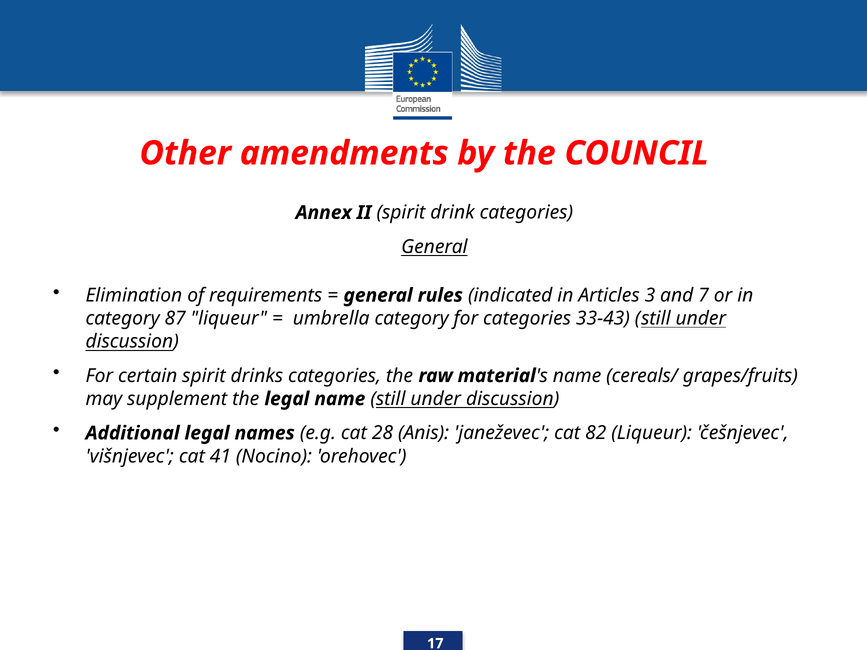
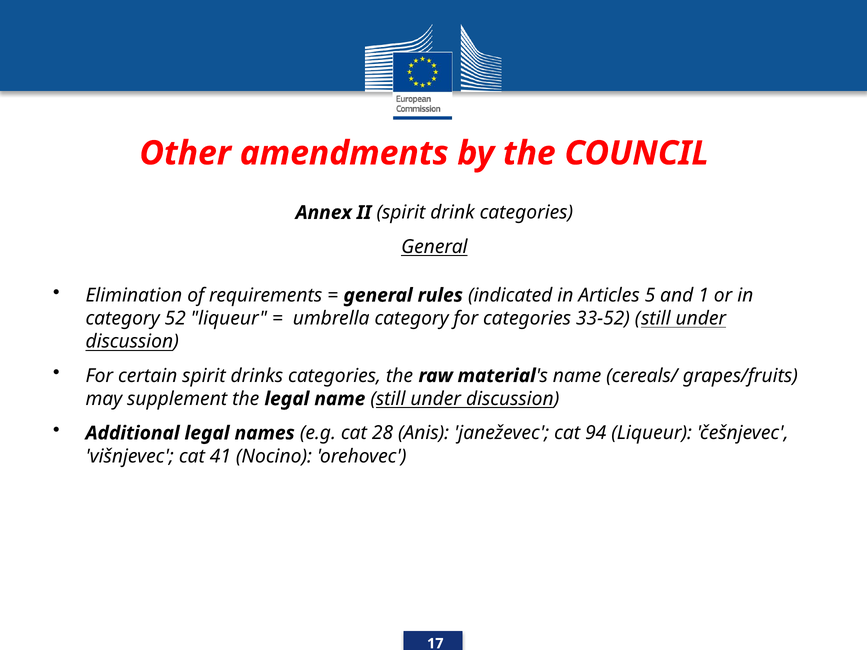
3: 3 -> 5
7: 7 -> 1
87: 87 -> 52
33-43: 33-43 -> 33-52
82: 82 -> 94
